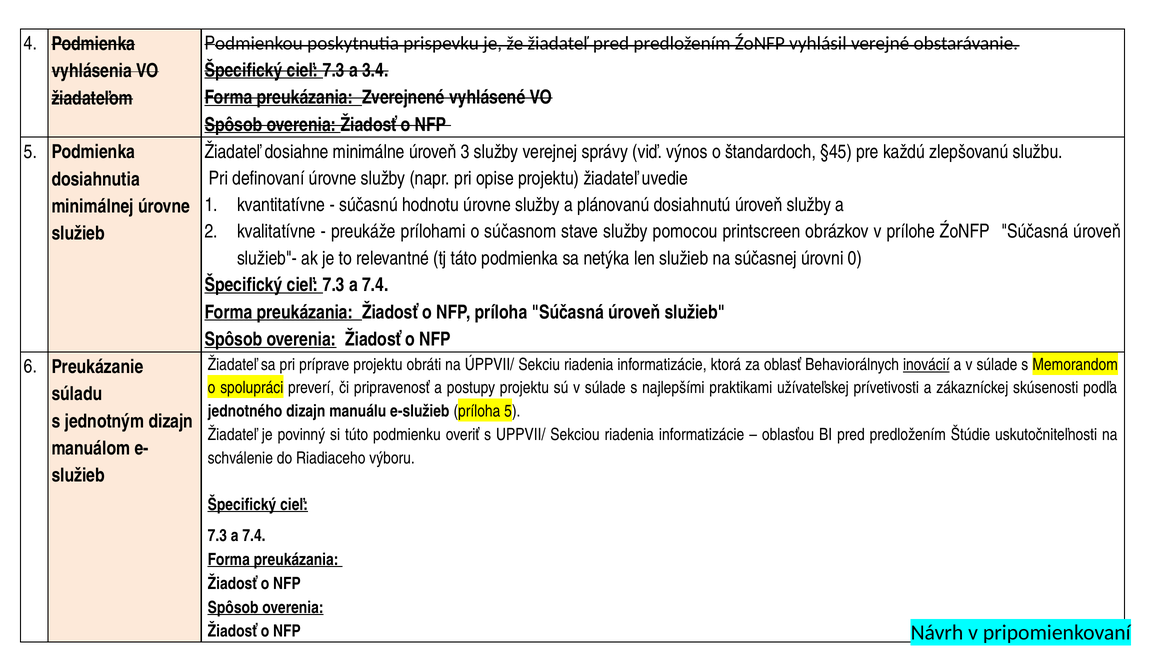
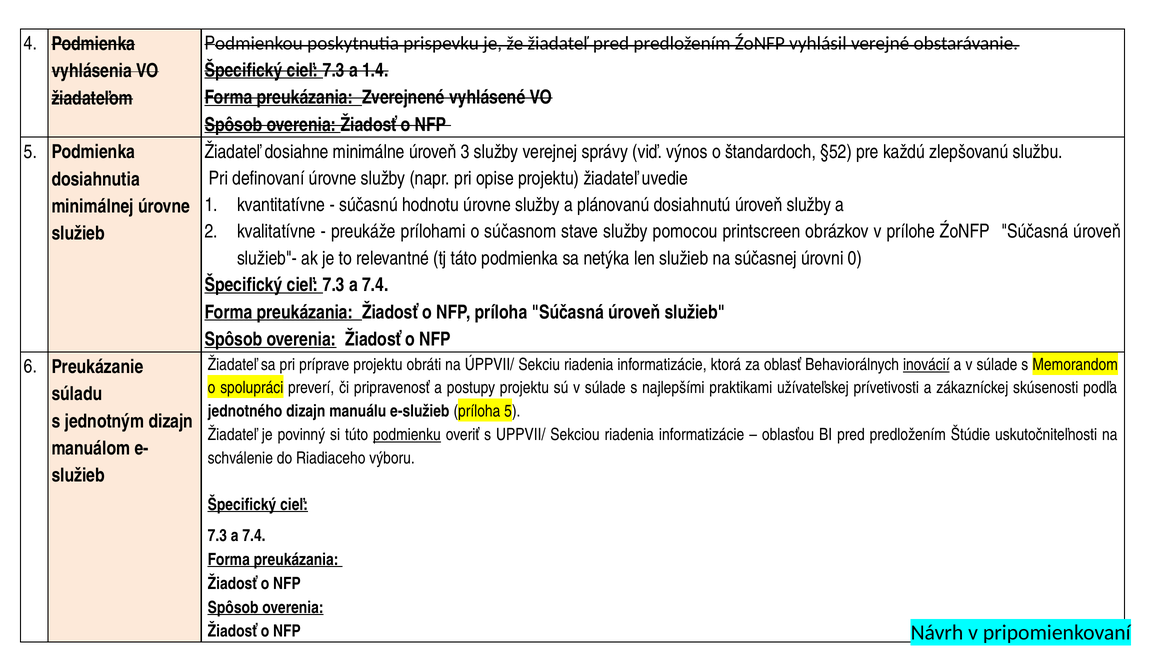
3.4: 3.4 -> 1.4
§45: §45 -> §52
podmienku underline: none -> present
